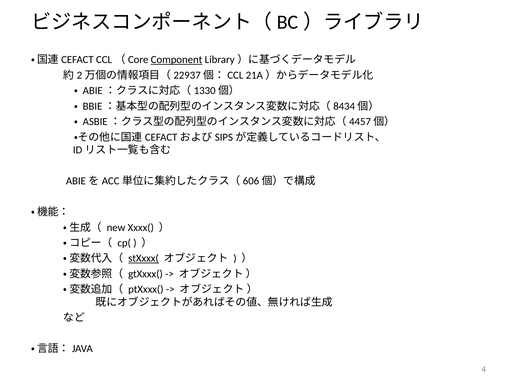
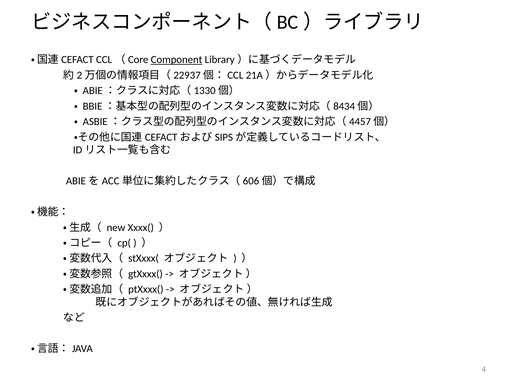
stXxxx( underline: present -> none
